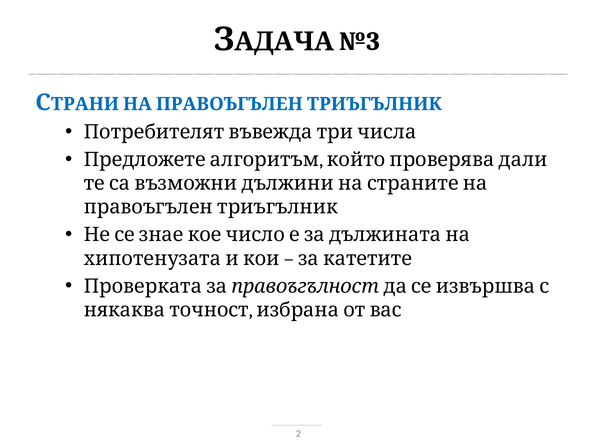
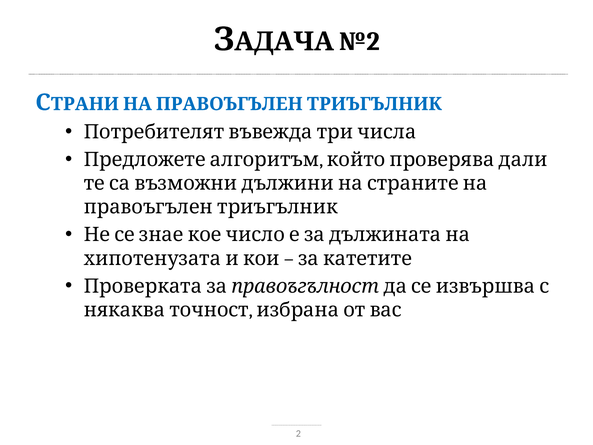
№3: №3 -> №2
